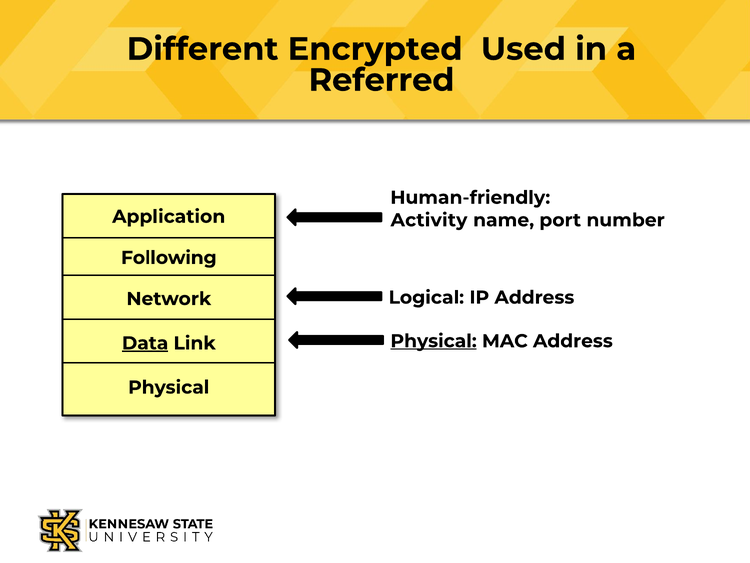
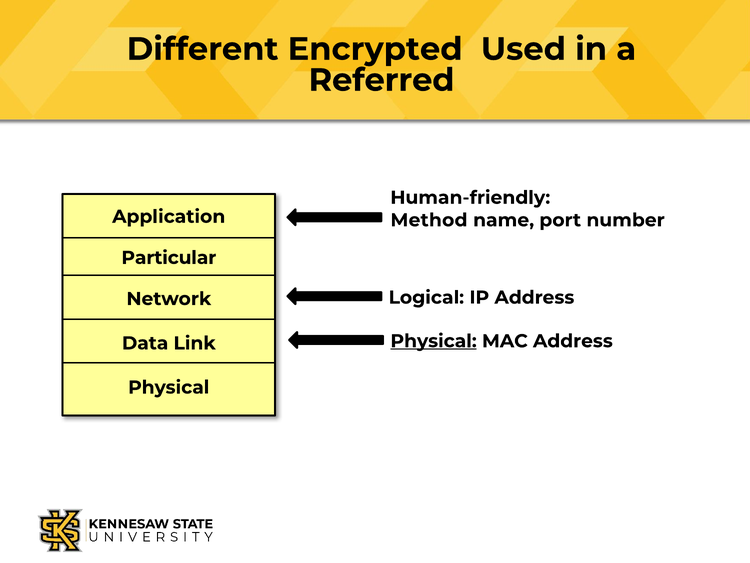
Activity: Activity -> Method
Following: Following -> Particular
Data underline: present -> none
